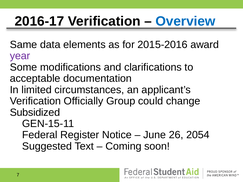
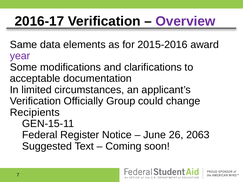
Overview colour: blue -> purple
Subsidized: Subsidized -> Recipients
2054: 2054 -> 2063
